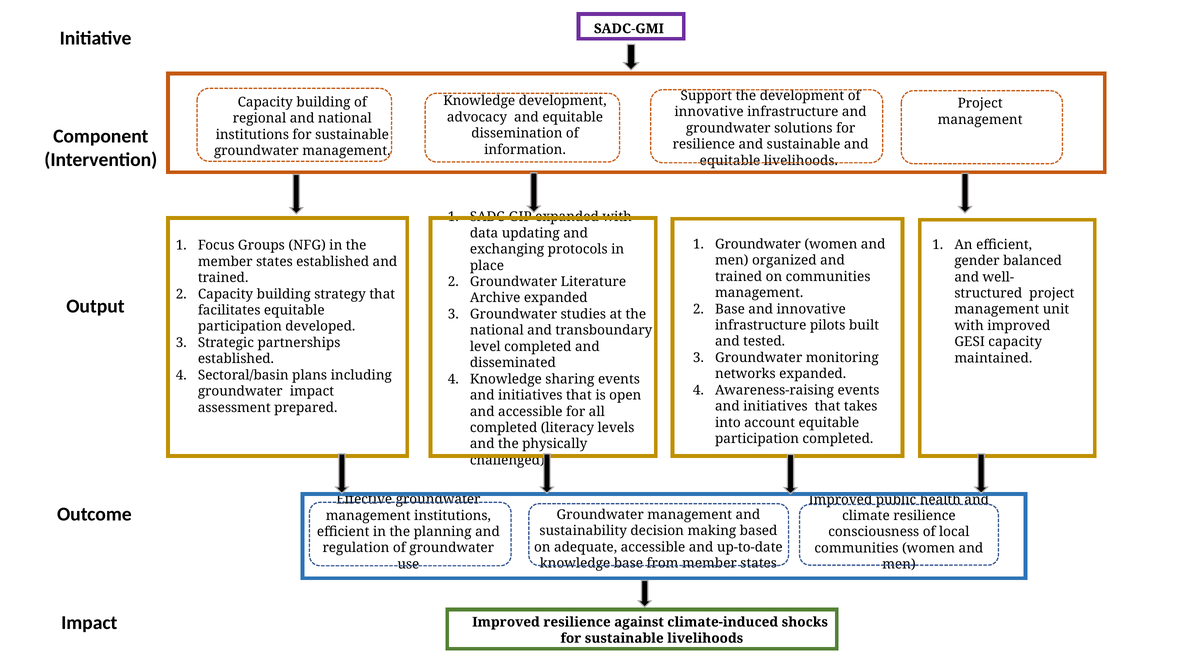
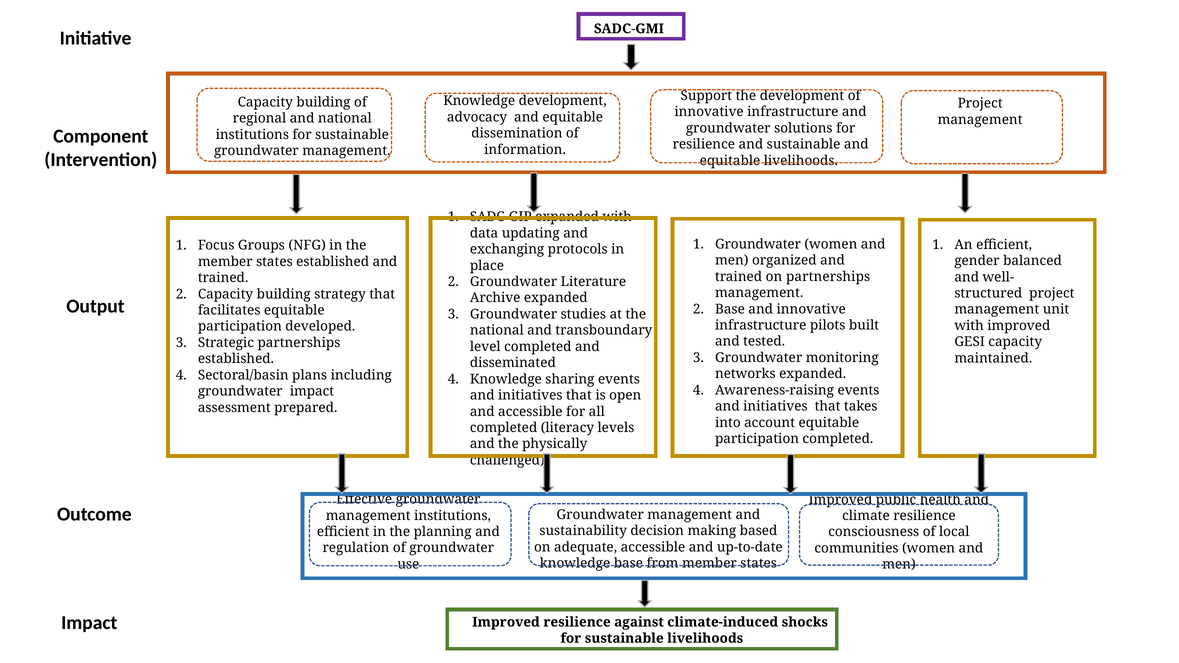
on communities: communities -> partnerships
